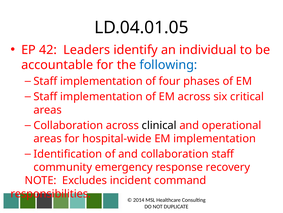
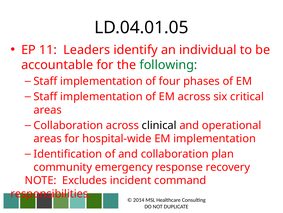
42: 42 -> 11
following colour: blue -> green
collaboration staff: staff -> plan
